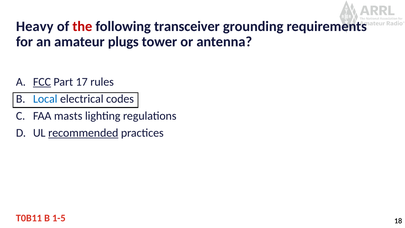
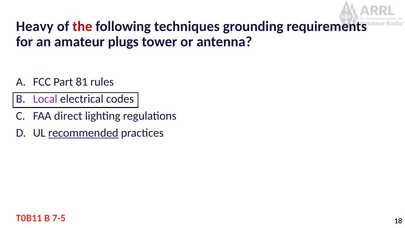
transceiver: transceiver -> techniques
FCC underline: present -> none
17: 17 -> 81
Local colour: blue -> purple
masts: masts -> direct
1-5: 1-5 -> 7-5
